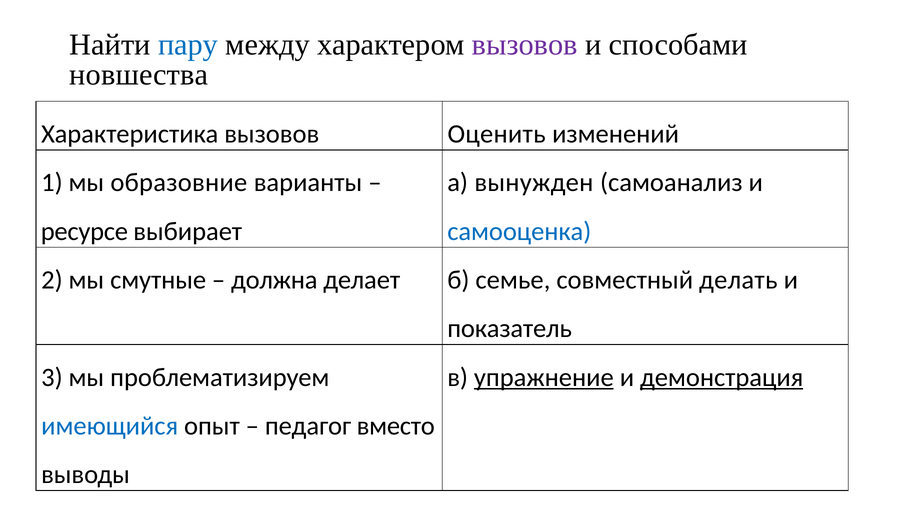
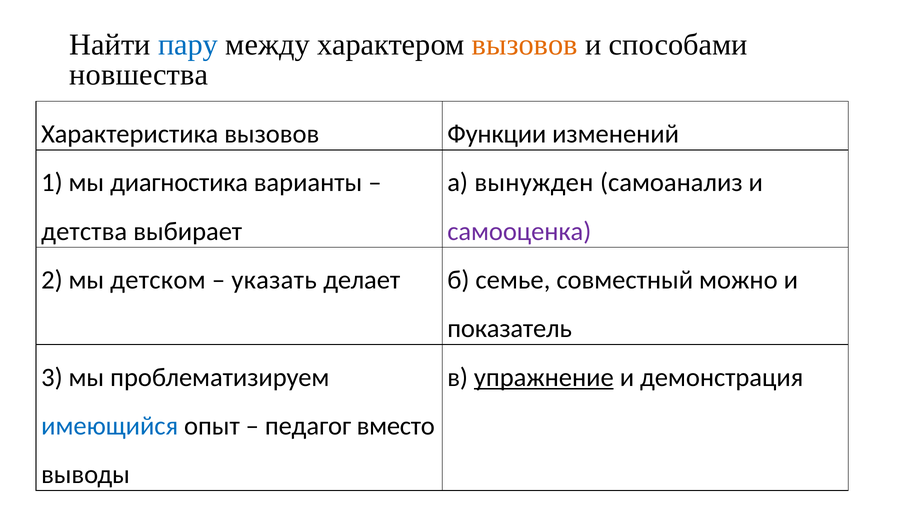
вызовов at (525, 45) colour: purple -> orange
Оценить: Оценить -> Функции
образовние: образовние -> диагностика
ресурсе: ресурсе -> детства
самооценка colour: blue -> purple
смутные: смутные -> детском
должна: должна -> указать
делать: делать -> можно
демонстрация underline: present -> none
